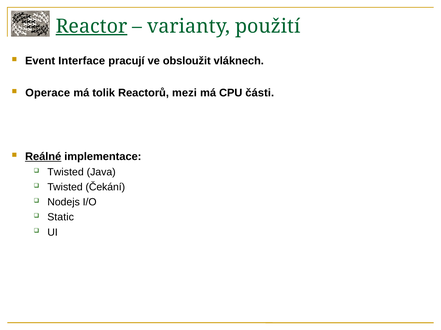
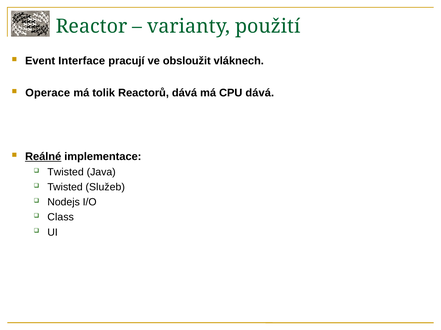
Reactor underline: present -> none
Reactorů mezi: mezi -> dává
CPU části: části -> dává
Čekání: Čekání -> Služeb
Static: Static -> Class
